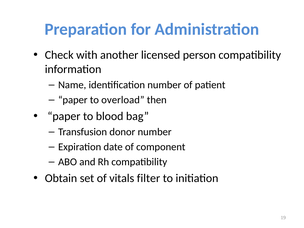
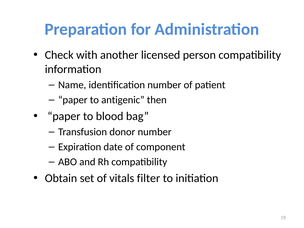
overload: overload -> antigenic
